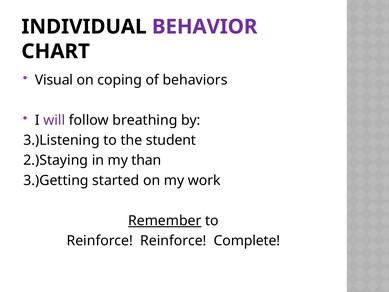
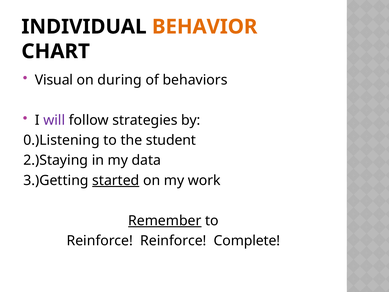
BEHAVIOR colour: purple -> orange
coping: coping -> during
breathing: breathing -> strategies
3.)Listening: 3.)Listening -> 0.)Listening
than: than -> data
started underline: none -> present
